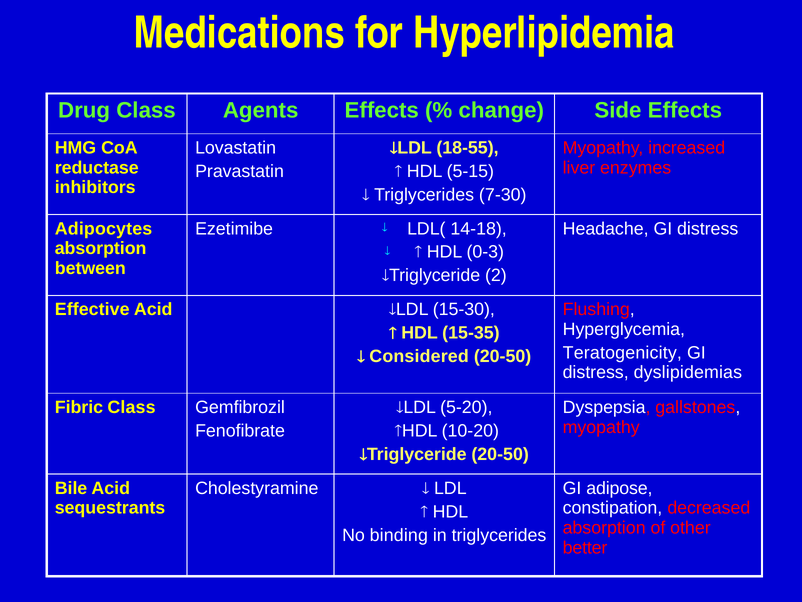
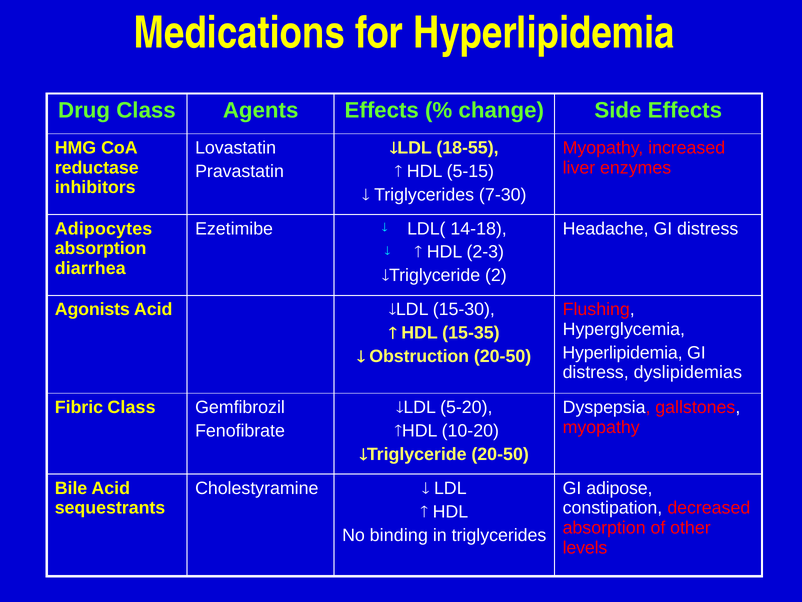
0-3: 0-3 -> 2-3
between: between -> diarrhea
Effective: Effective -> Agonists
Teratogenicity at (622, 352): Teratogenicity -> Hyperlipidemia
Considered: Considered -> Obstruction
better: better -> levels
